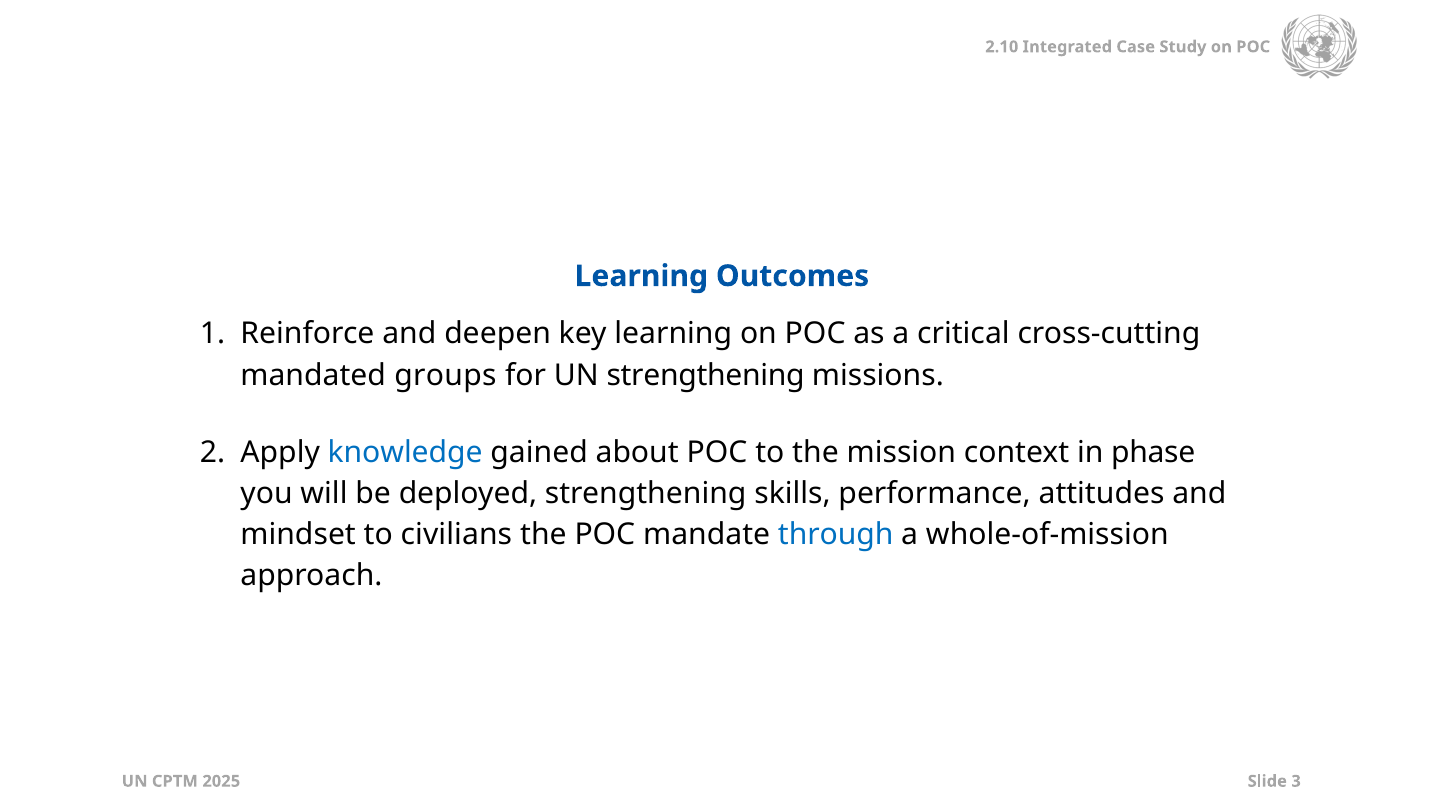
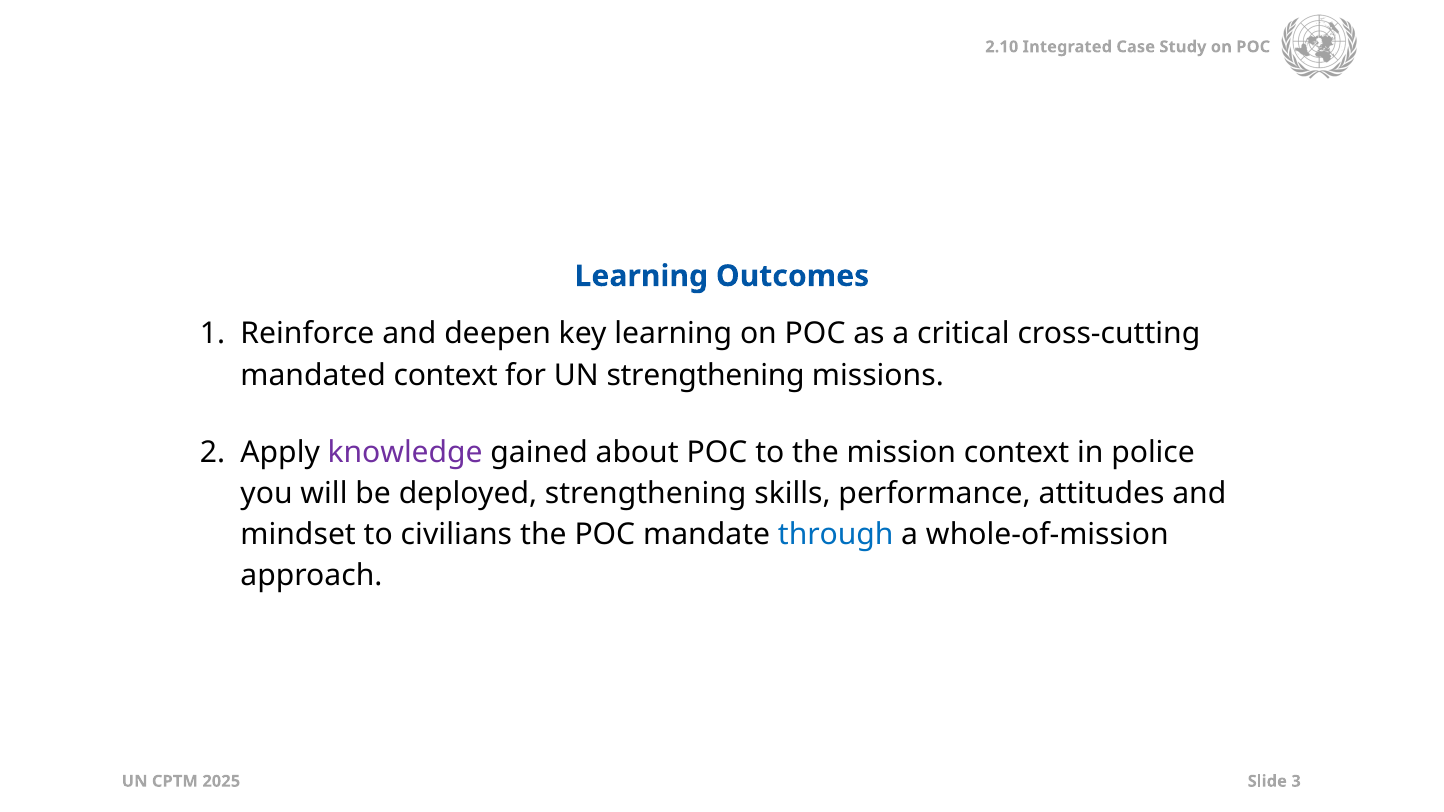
mandated groups: groups -> context
knowledge colour: blue -> purple
phase: phase -> police
